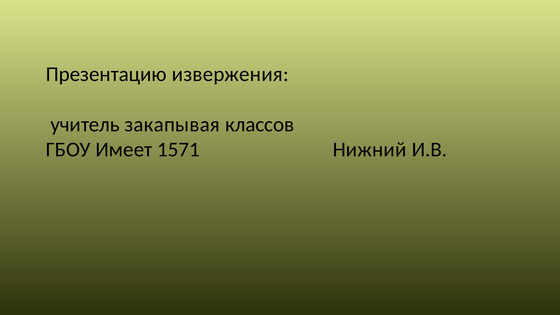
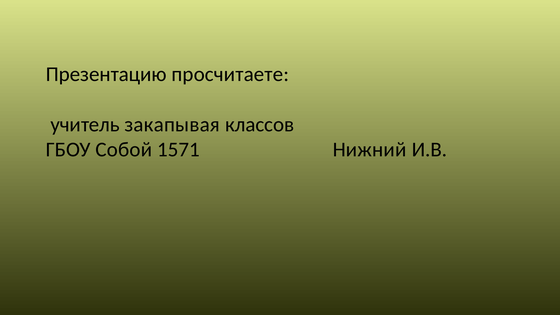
извержения: извержения -> просчитаете
Имеет: Имеет -> Собой
